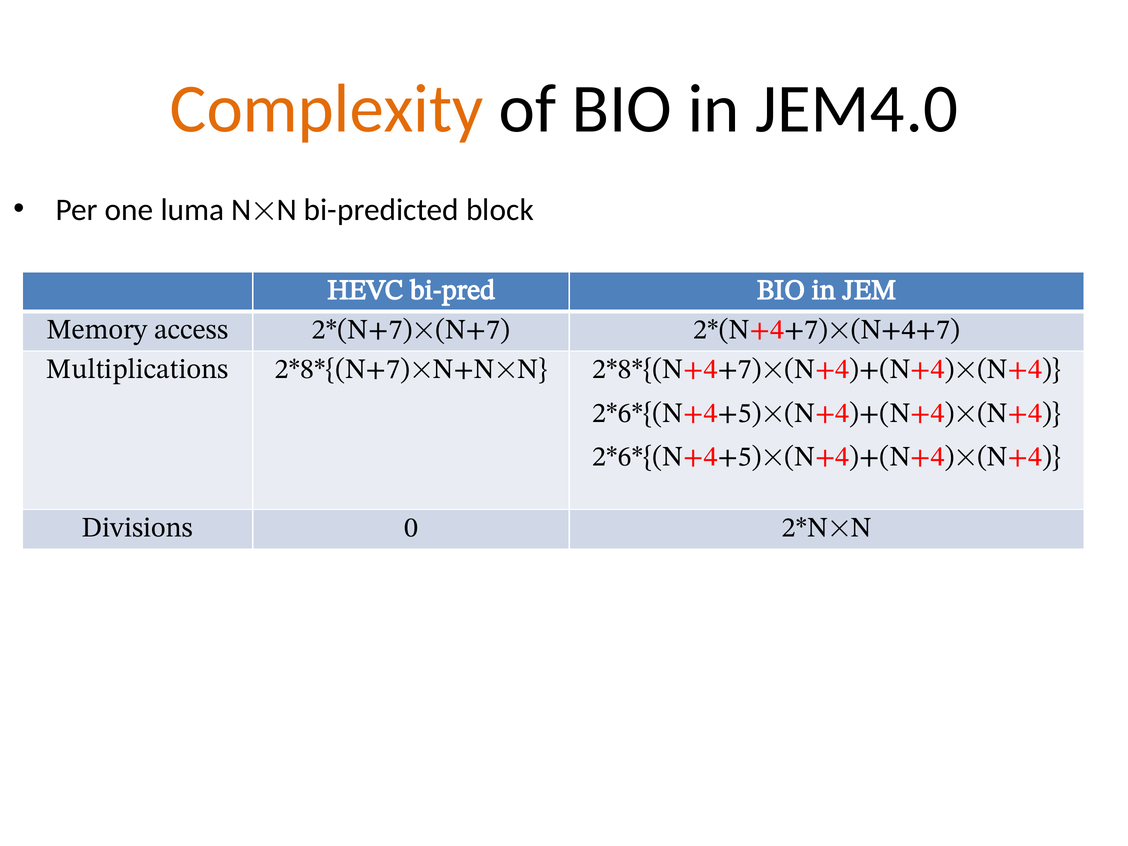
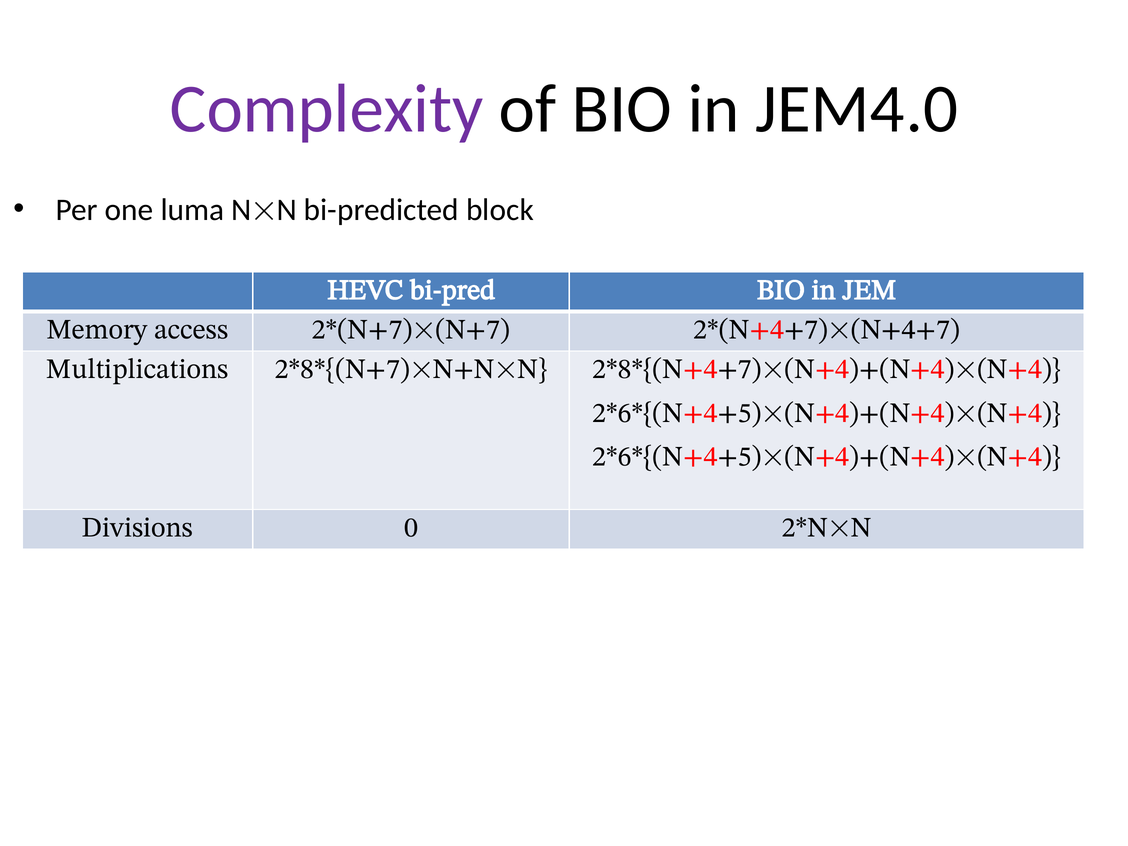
Complexity colour: orange -> purple
